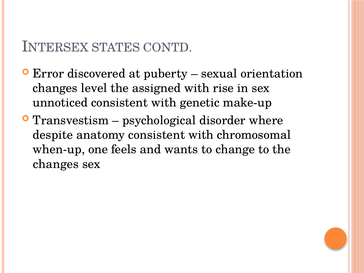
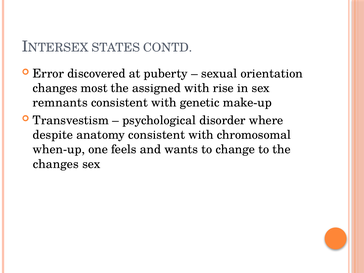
level: level -> most
unnoticed: unnoticed -> remnants
